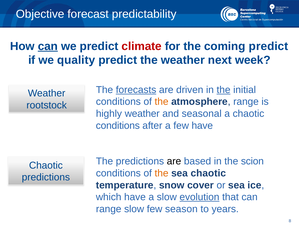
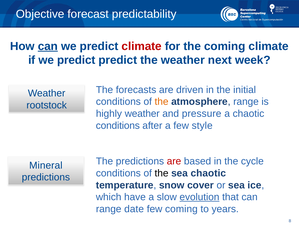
coming predict: predict -> climate
if we quality: quality -> predict
forecasts underline: present -> none
the at (224, 90) underline: present -> none
seasonal: seasonal -> pressure
few have: have -> style
are at (174, 162) colour: black -> red
scion: scion -> cycle
Chaotic at (46, 166): Chaotic -> Mineral
the at (162, 174) colour: orange -> black
range slow: slow -> date
few season: season -> coming
